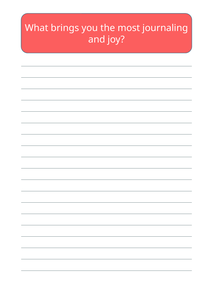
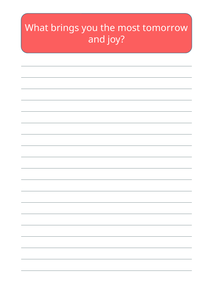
journaling: journaling -> tomorrow
